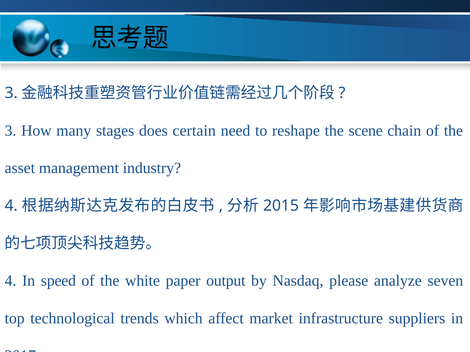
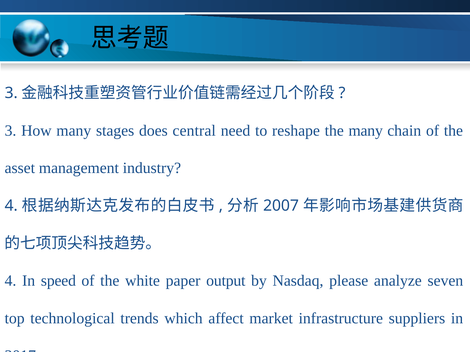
certain: certain -> central
the scene: scene -> many
2015: 2015 -> 2007
